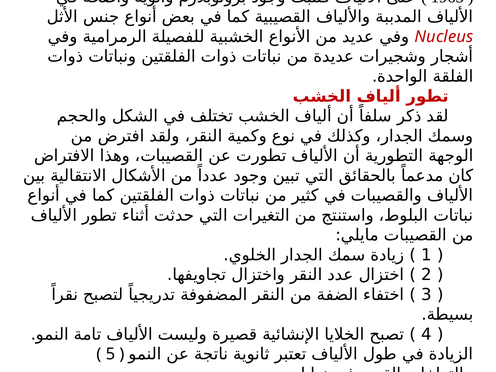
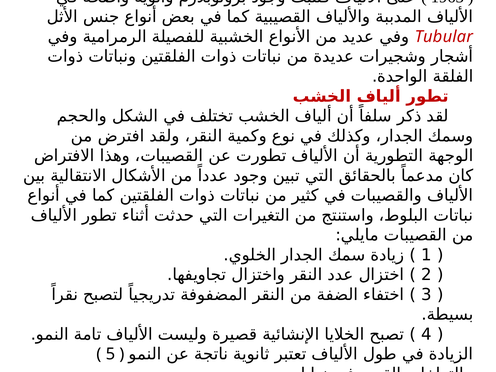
Nucleus: Nucleus -> Tubular
